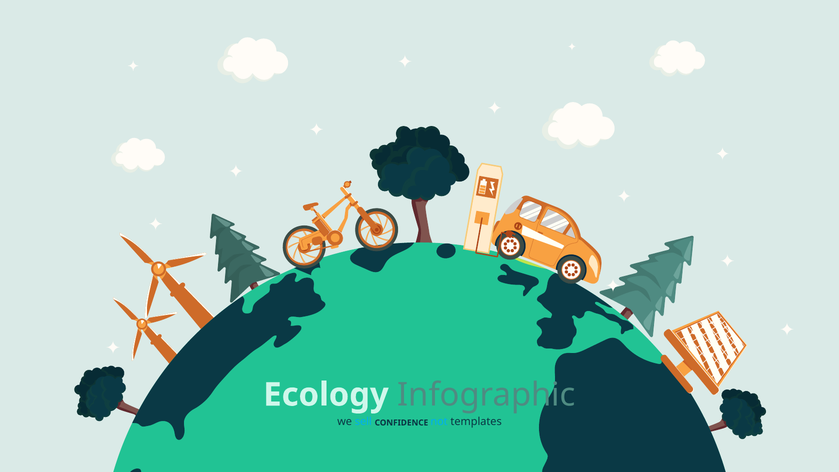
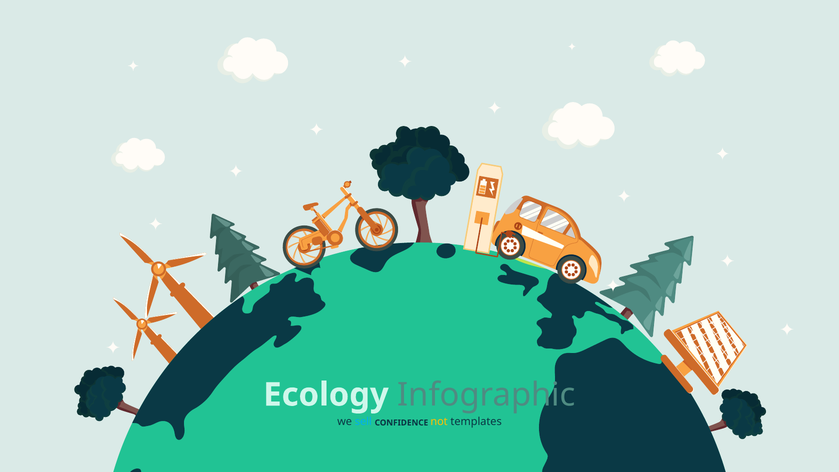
not colour: light blue -> yellow
